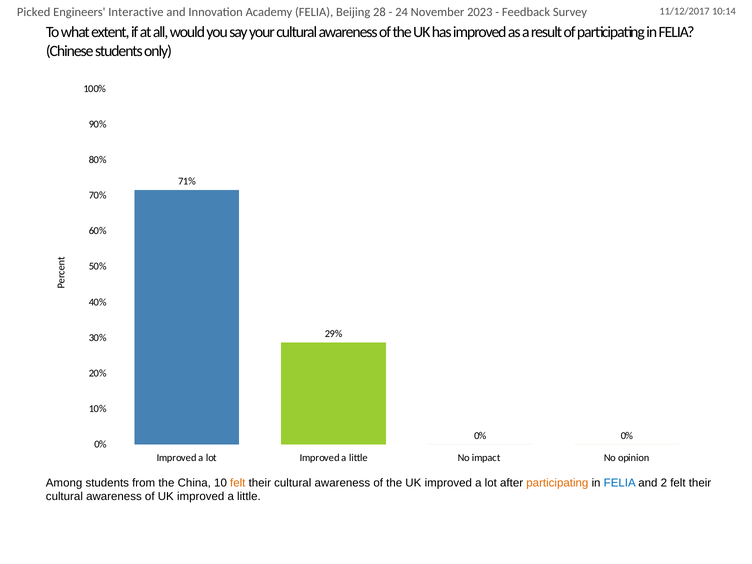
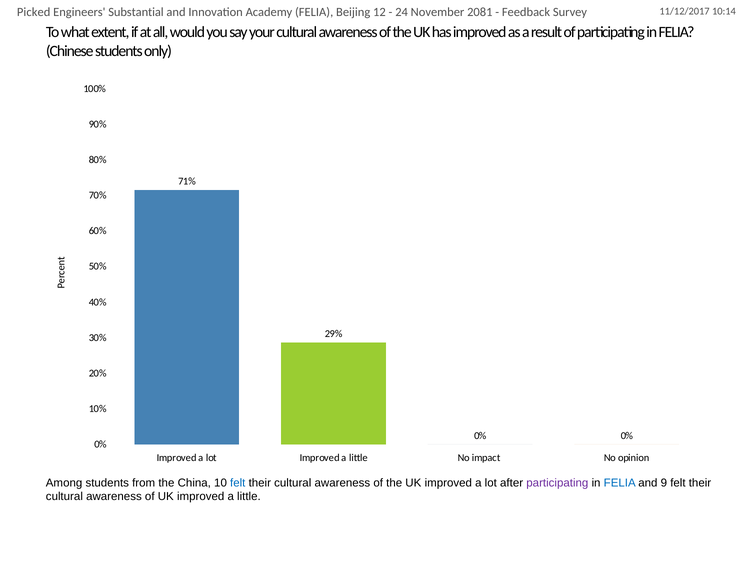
Interactive: Interactive -> Substantial
28: 28 -> 12
2023: 2023 -> 2081
felt at (238, 483) colour: orange -> blue
participating at (557, 483) colour: orange -> purple
2: 2 -> 9
